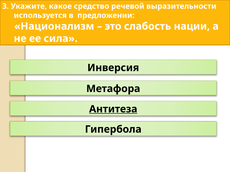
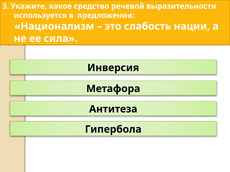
Антитеза underline: present -> none
